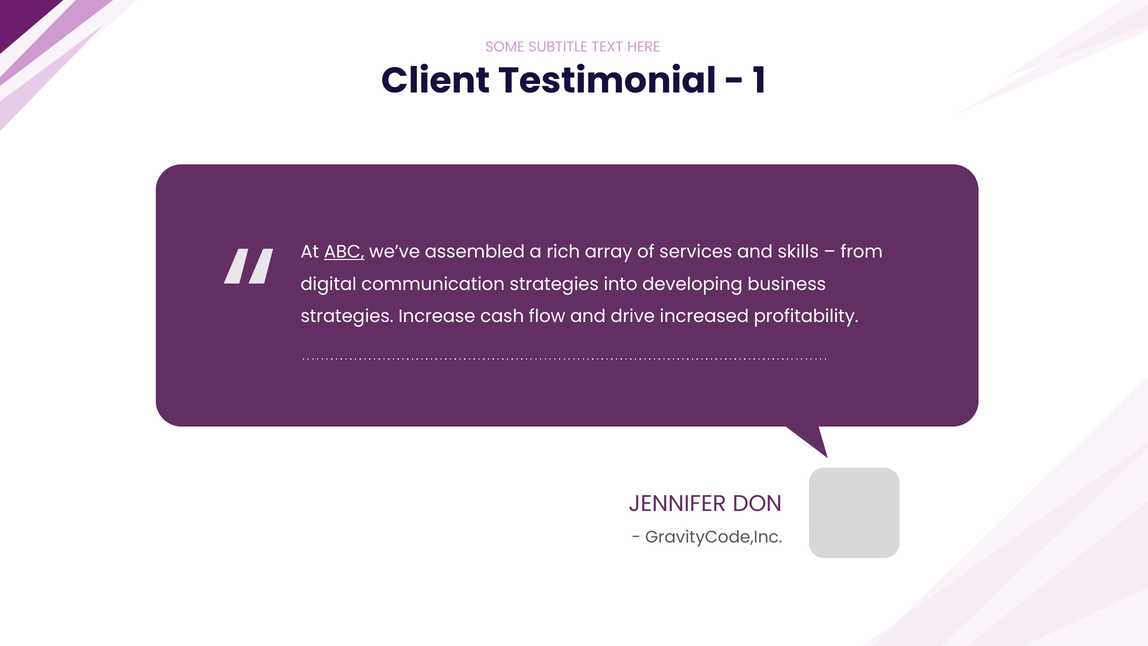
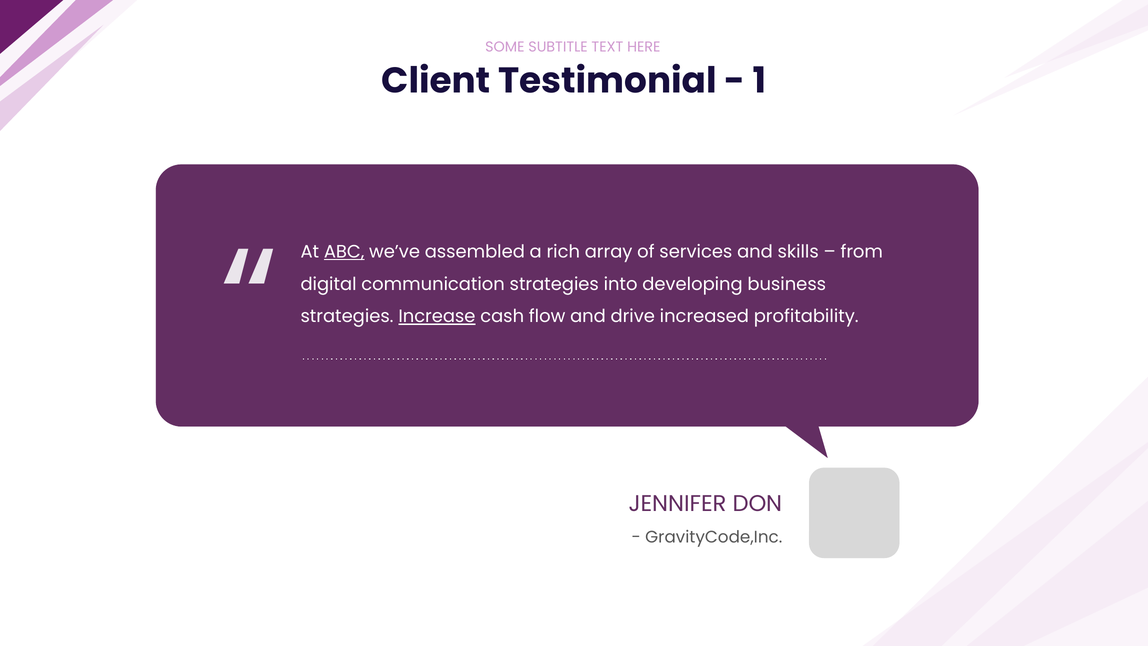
Increase underline: none -> present
